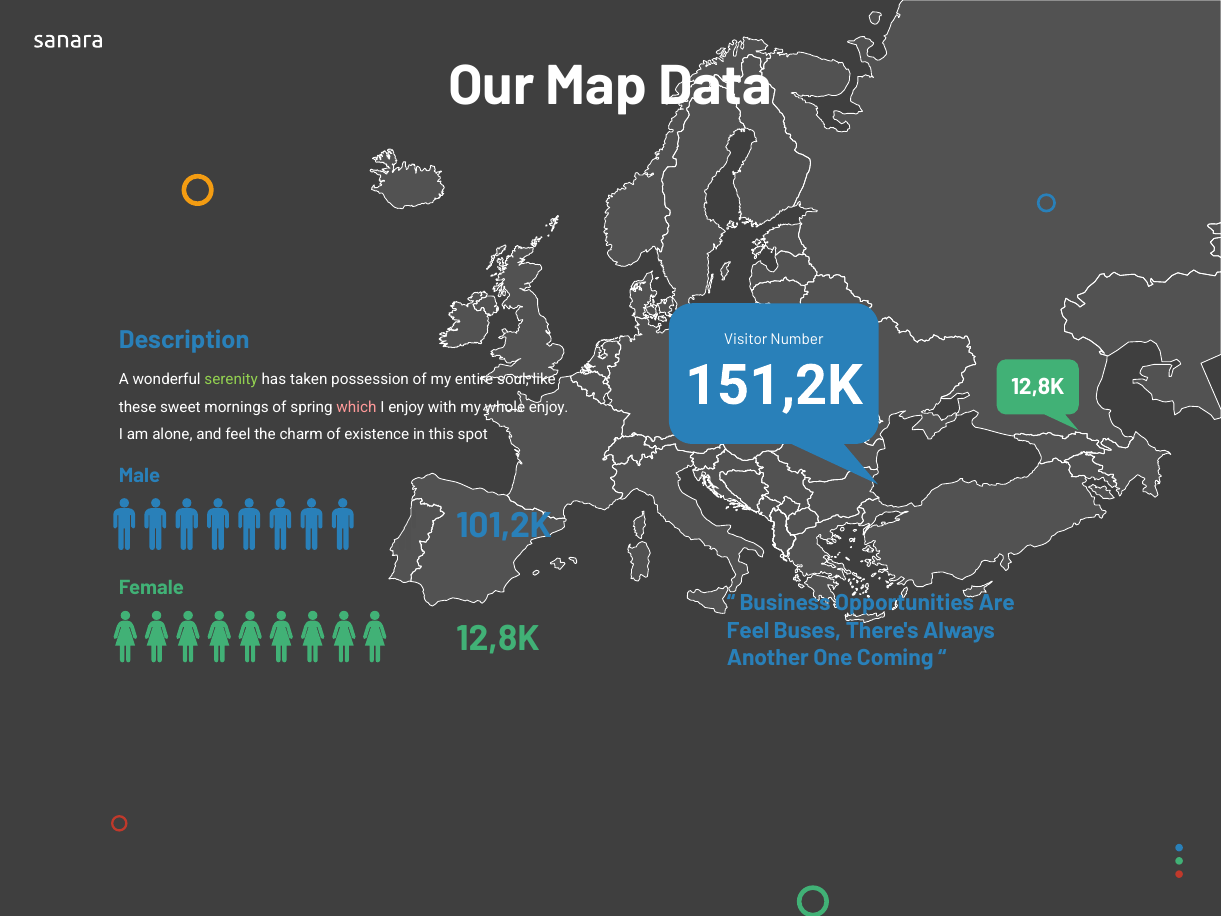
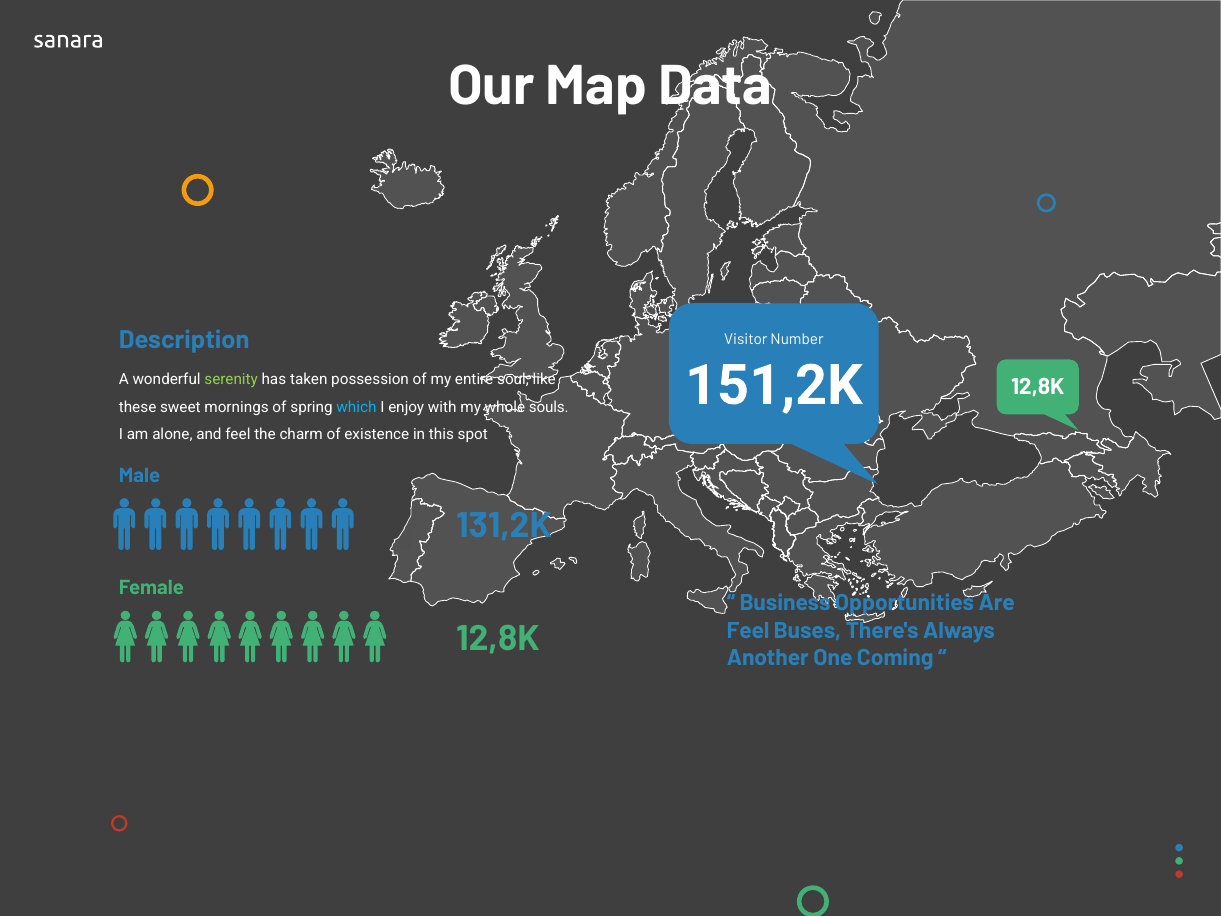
which colour: pink -> light blue
whole enjoy: enjoy -> souls
101,2K: 101,2K -> 131,2K
